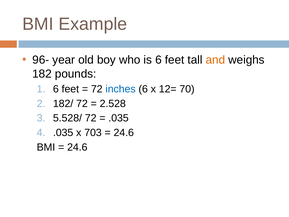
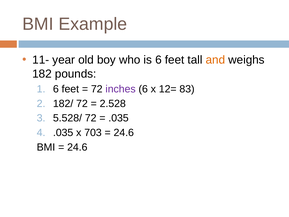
96-: 96- -> 11-
inches colour: blue -> purple
70: 70 -> 83
